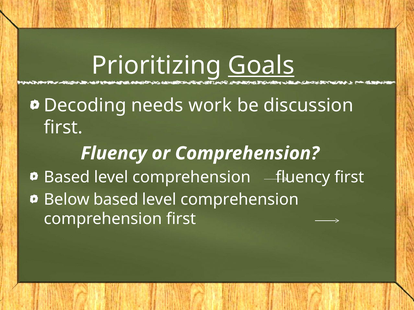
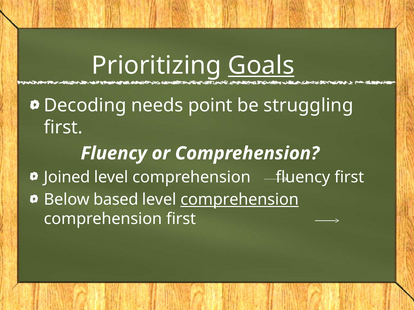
work: work -> point
discussion: discussion -> struggling
Based at (67, 177): Based -> Joined
comprehension at (240, 200) underline: none -> present
